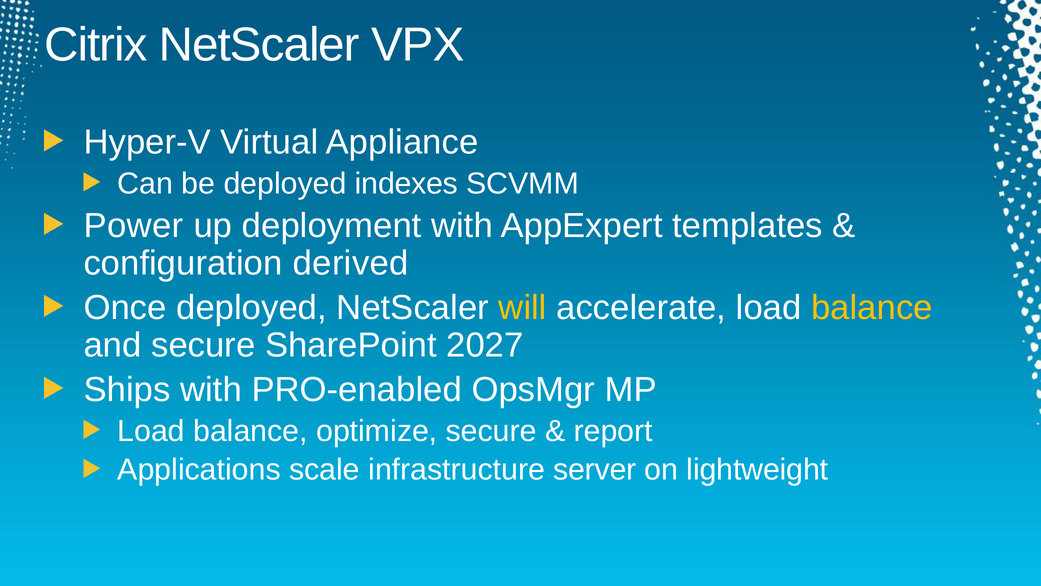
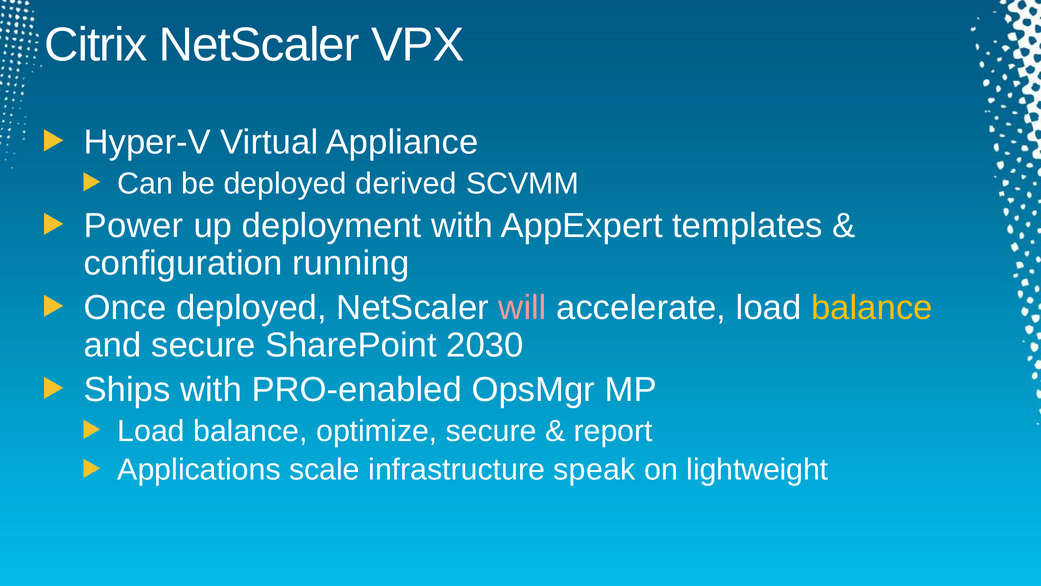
indexes: indexes -> derived
derived: derived -> running
will colour: yellow -> pink
2027: 2027 -> 2030
server: server -> speak
